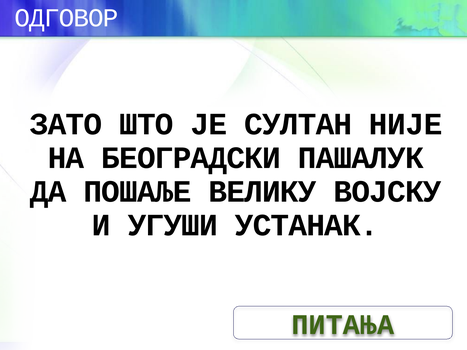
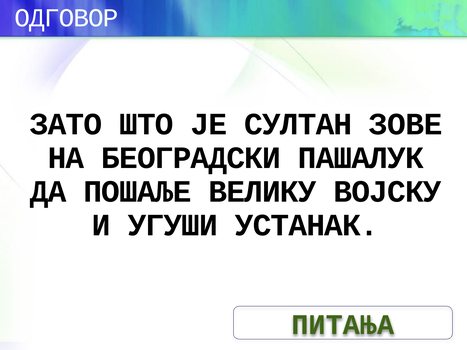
НИЈЕ: НИЈЕ -> ЗОВЕ
